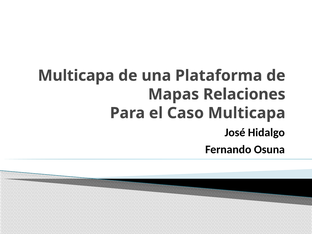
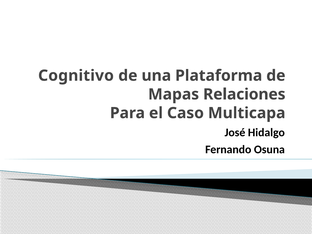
Multicapa at (76, 76): Multicapa -> Cognitivo
